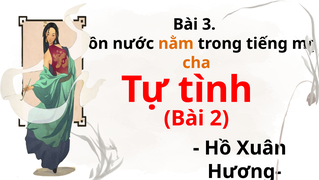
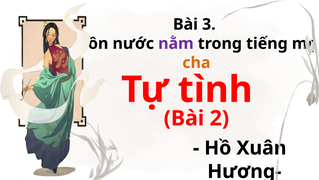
nằm colour: orange -> purple
